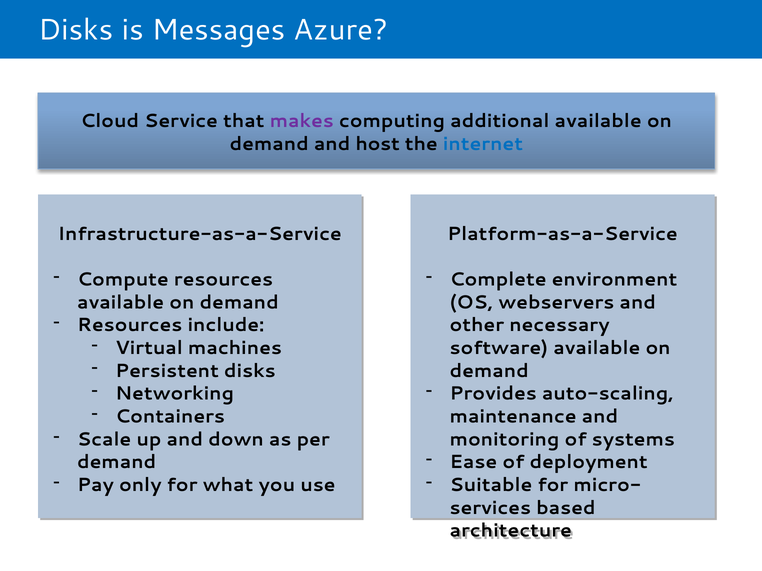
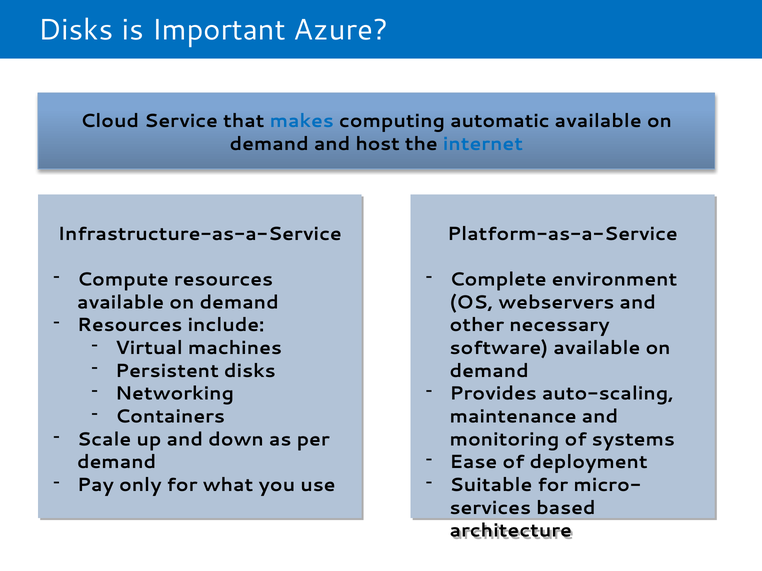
Messages: Messages -> Important
makes colour: purple -> blue
additional: additional -> automatic
